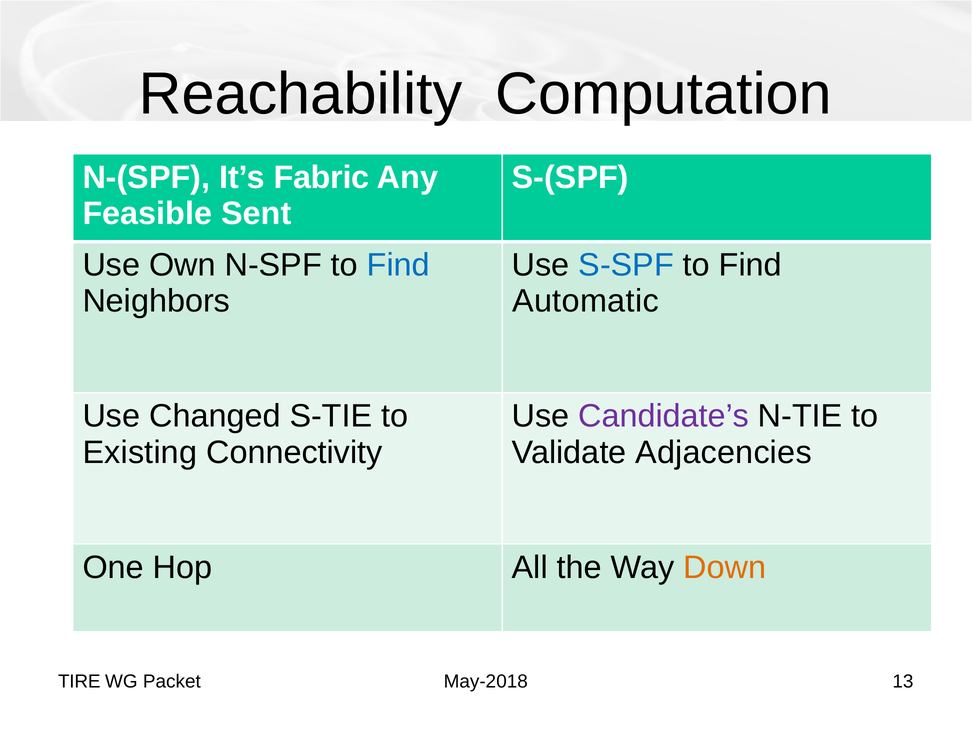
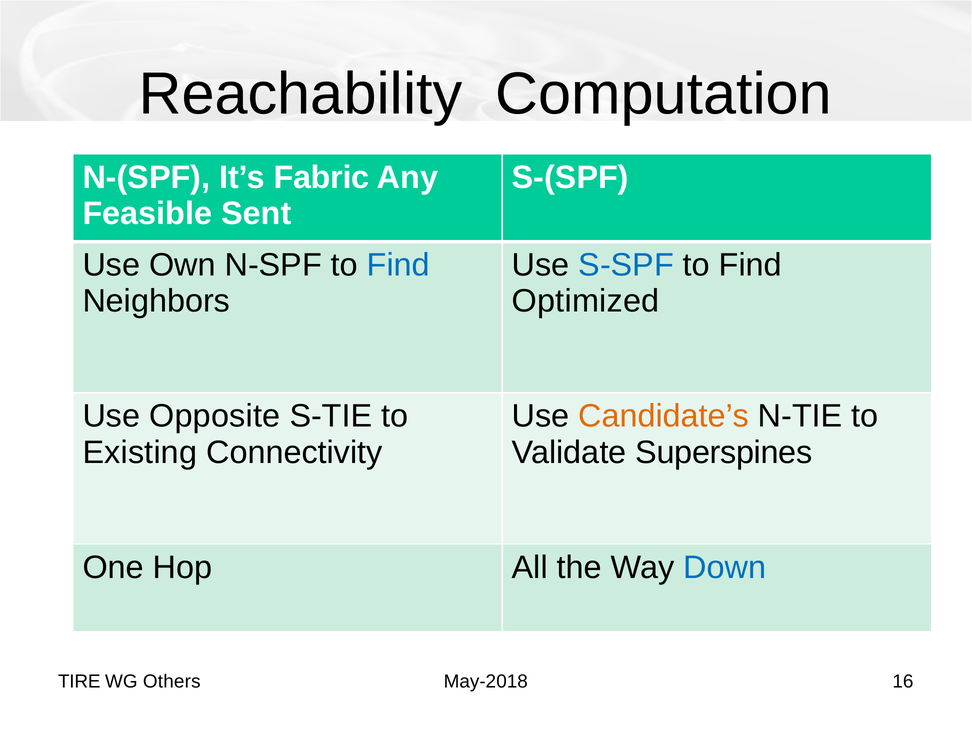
Automatic: Automatic -> Optimized
Changed: Changed -> Opposite
Candidate’s colour: purple -> orange
Adjacencies: Adjacencies -> Superspines
Down colour: orange -> blue
Packet: Packet -> Others
13: 13 -> 16
